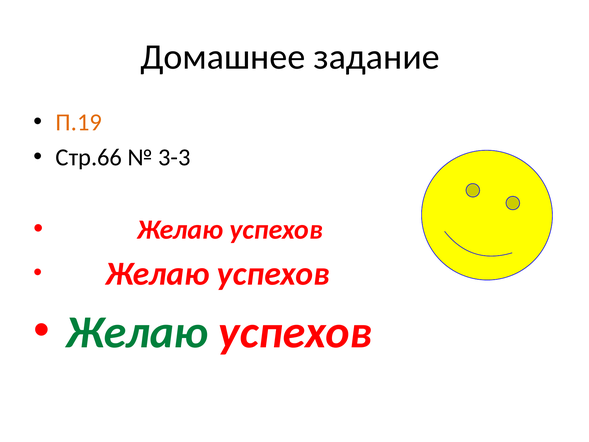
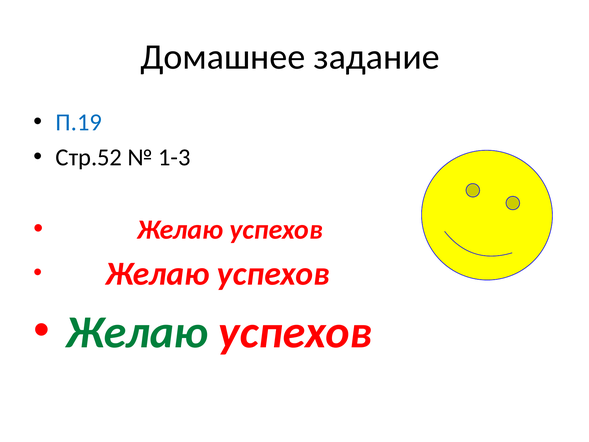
П.19 colour: orange -> blue
Стр.66: Стр.66 -> Стр.52
3-3: 3-3 -> 1-3
